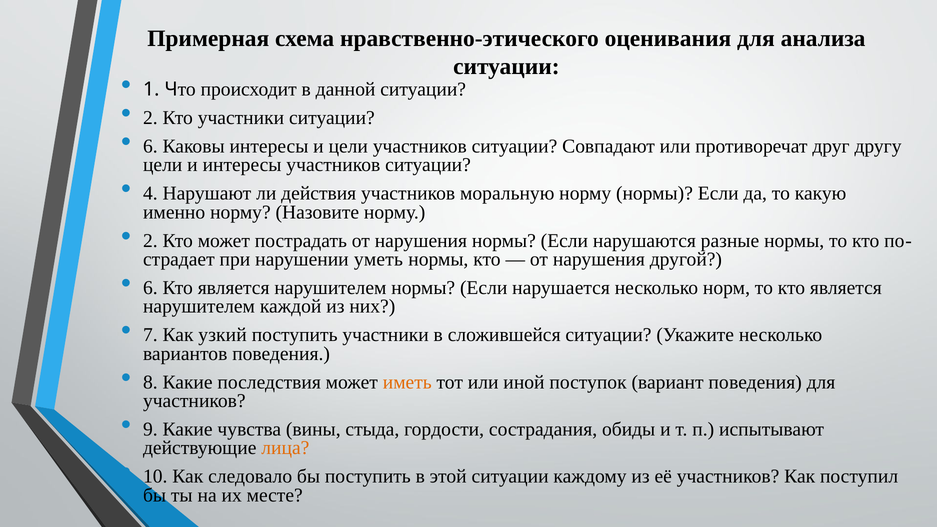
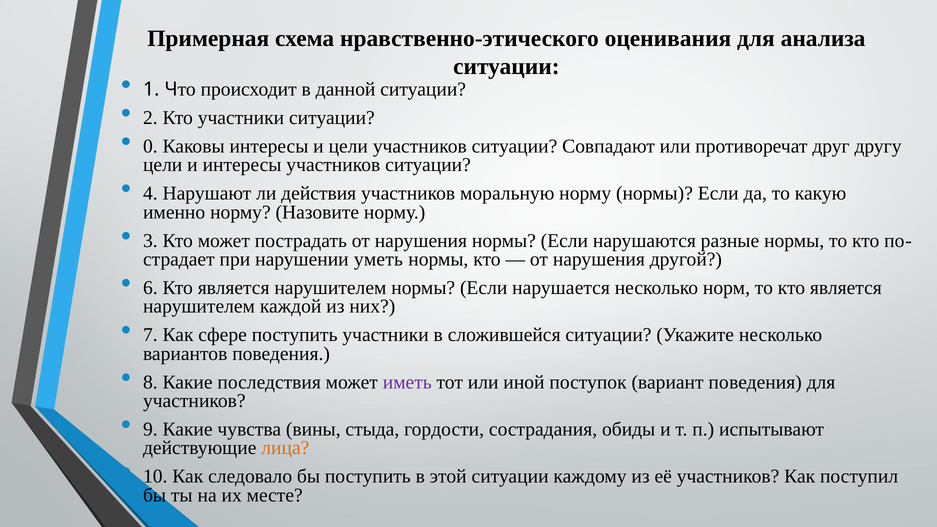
6 at (150, 146): 6 -> 0
2 at (150, 241): 2 -> 3
узкий: узкий -> сфере
иметь colour: orange -> purple
